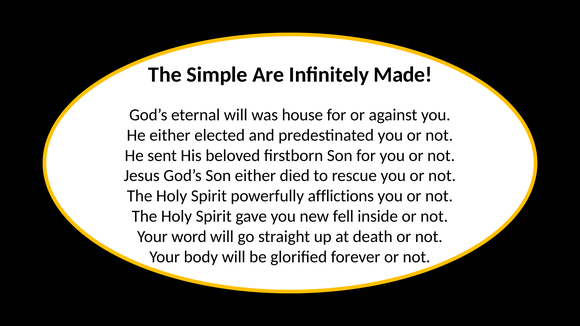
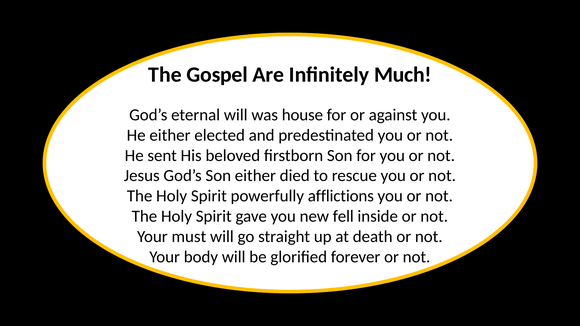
Simple: Simple -> Gospel
Made: Made -> Much
word: word -> must
